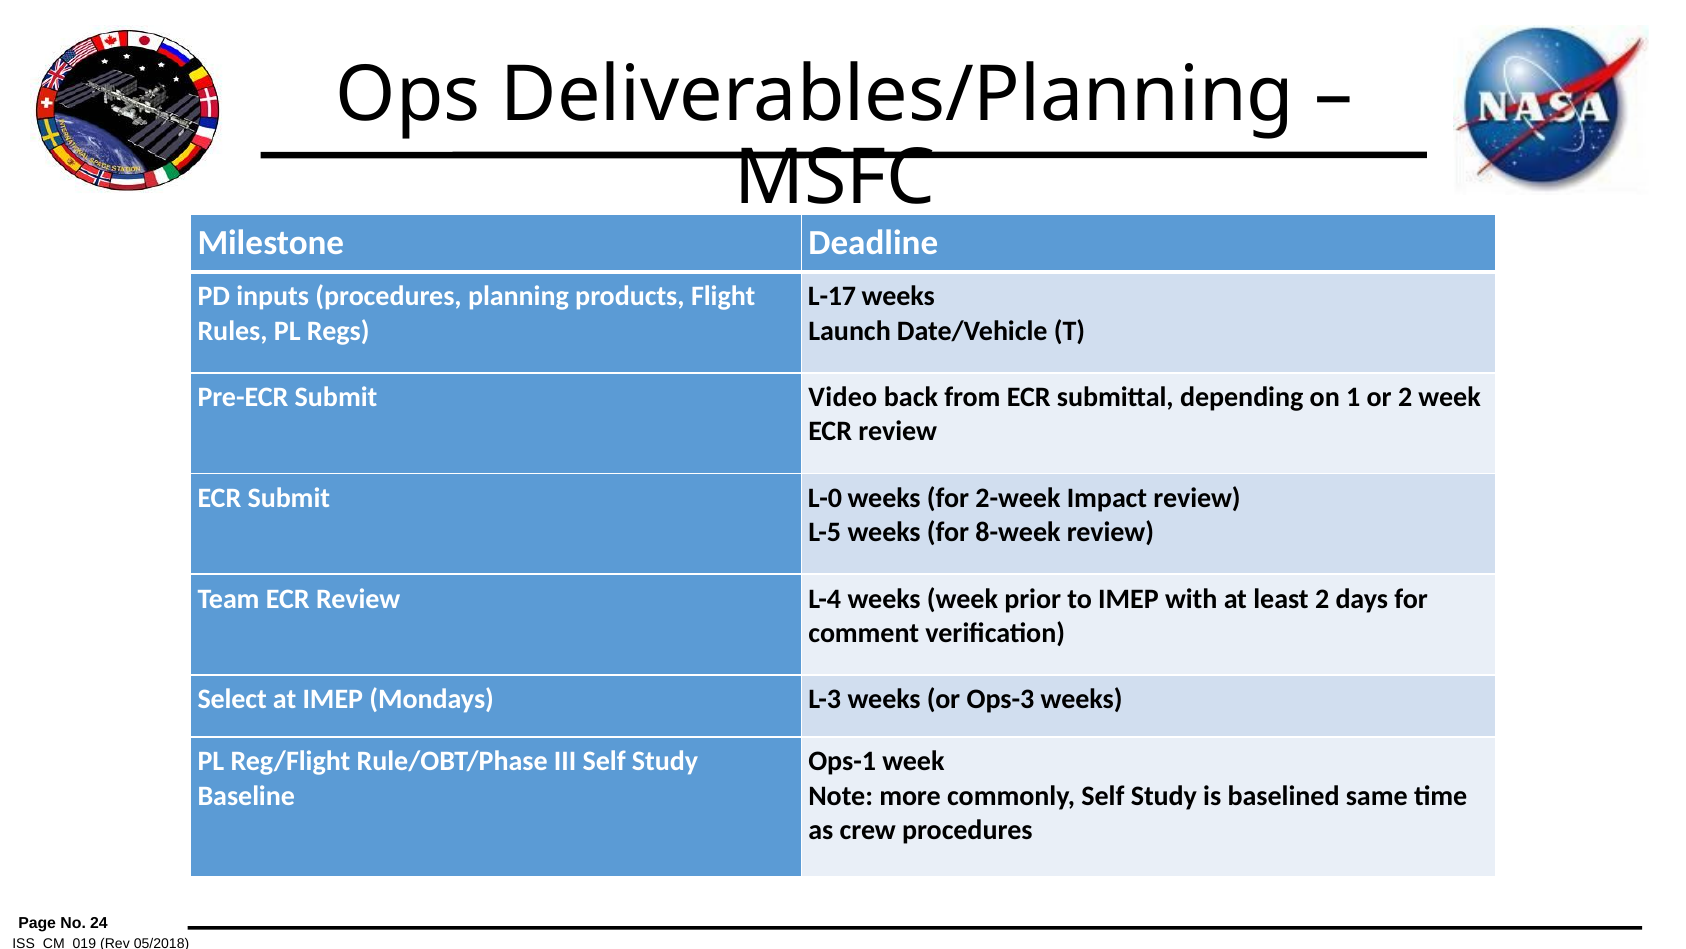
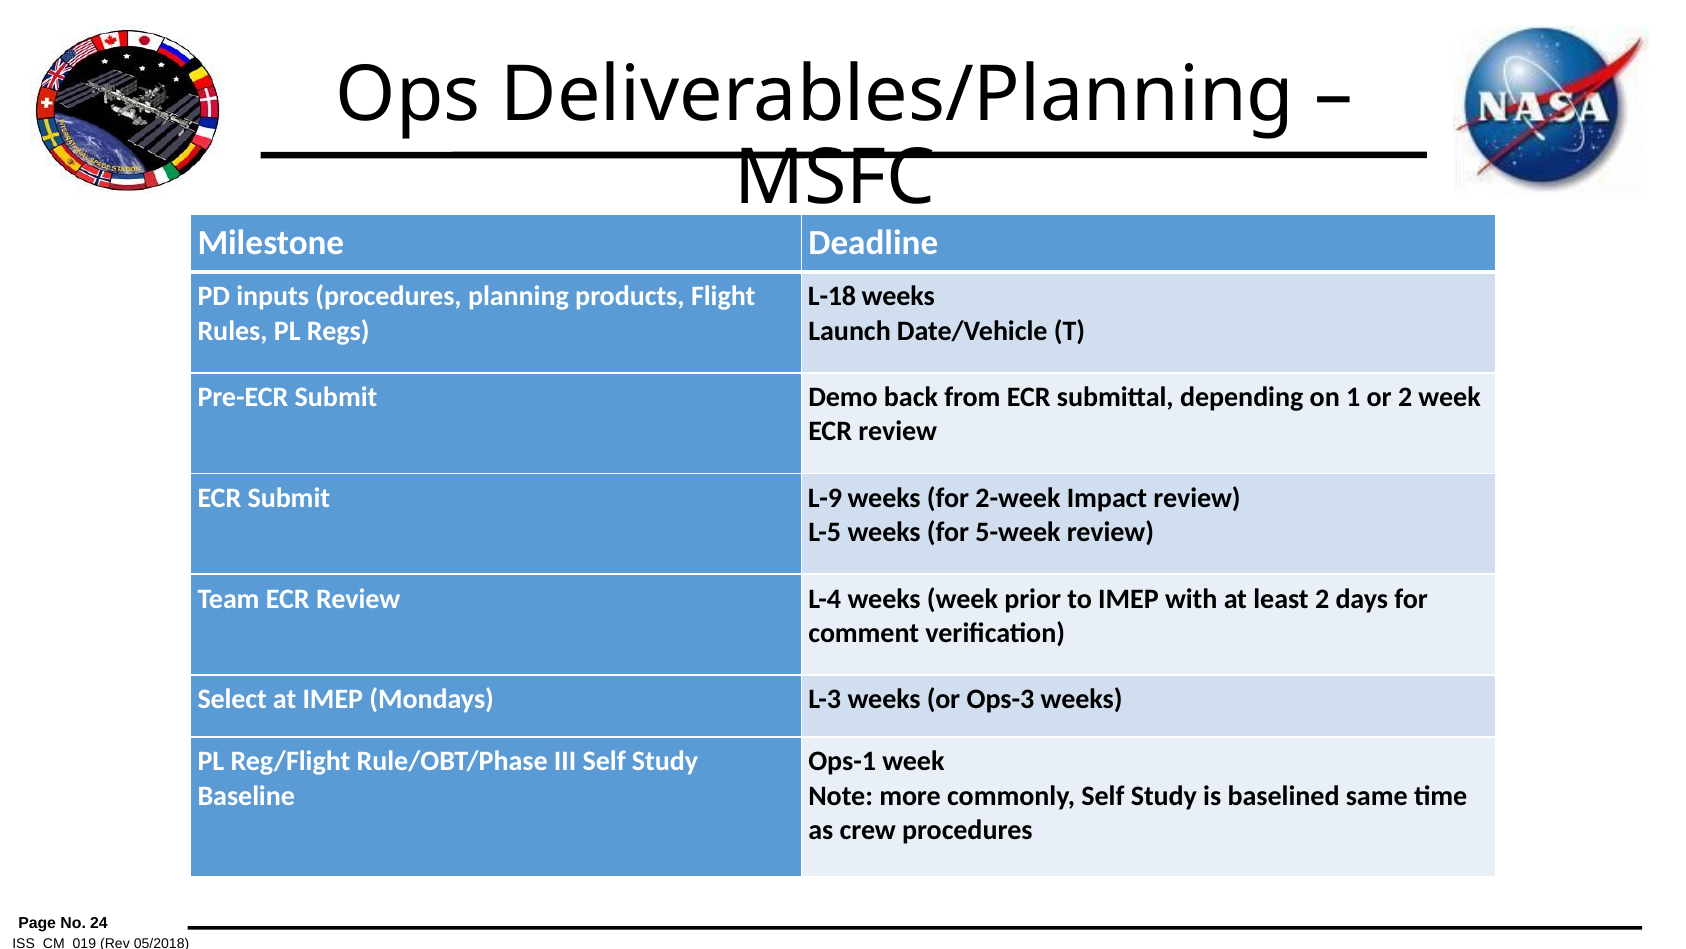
L-17: L-17 -> L-18
Video: Video -> Demo
L-0: L-0 -> L-9
8-week: 8-week -> 5-week
